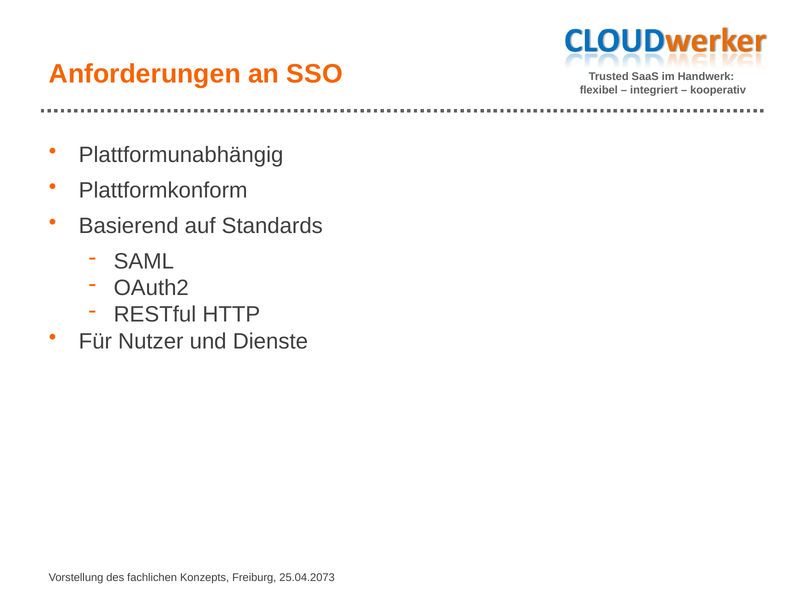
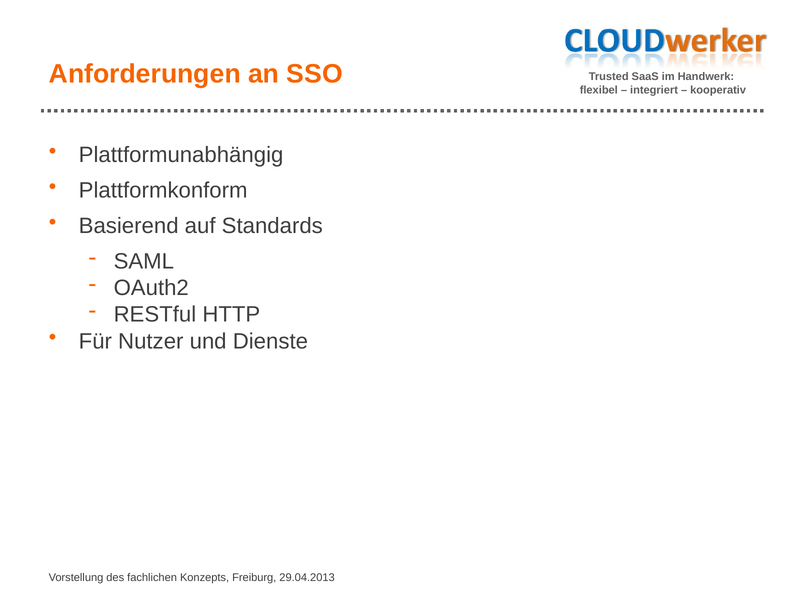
25.04.2073: 25.04.2073 -> 29.04.2013
